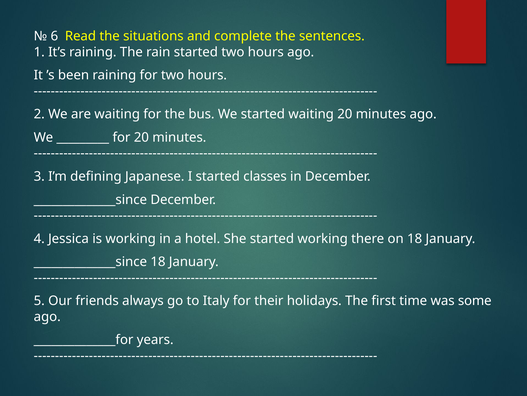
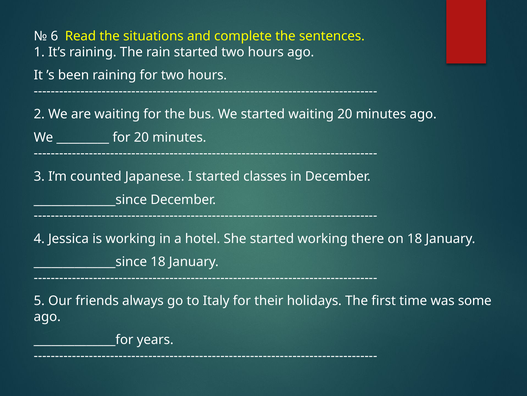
defining: defining -> counted
